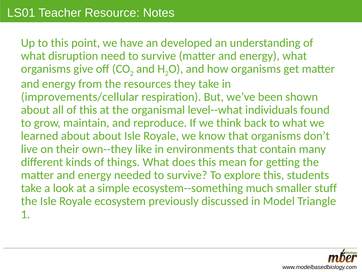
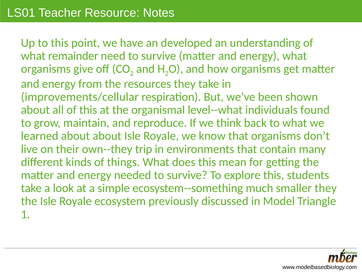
disruption: disruption -> remainder
like: like -> trip
smaller stuff: stuff -> they
